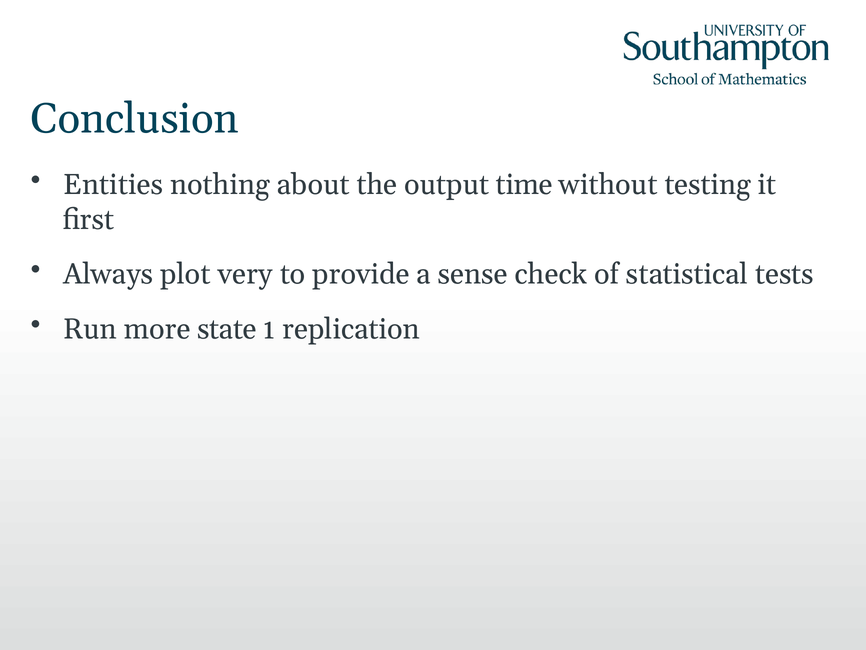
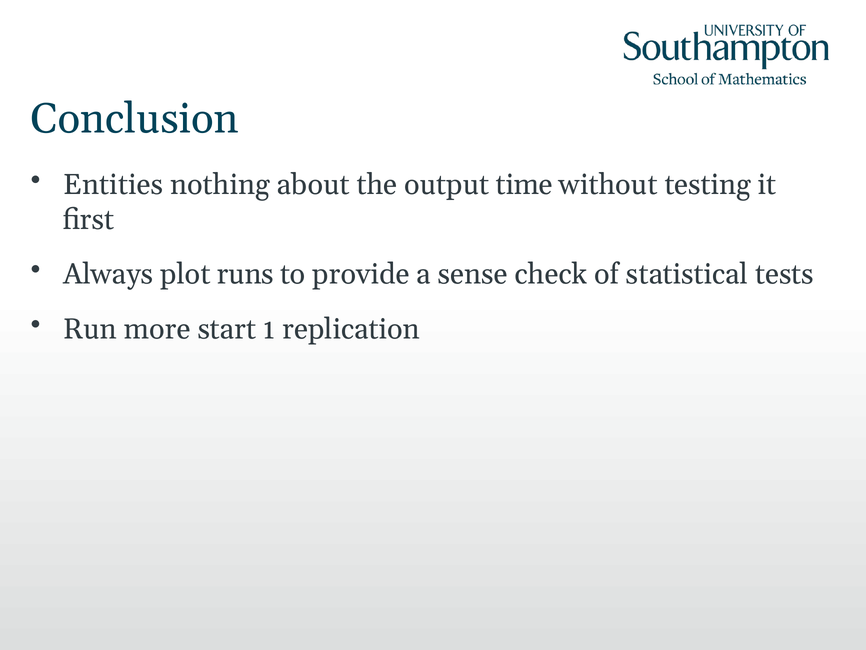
very: very -> runs
state: state -> start
